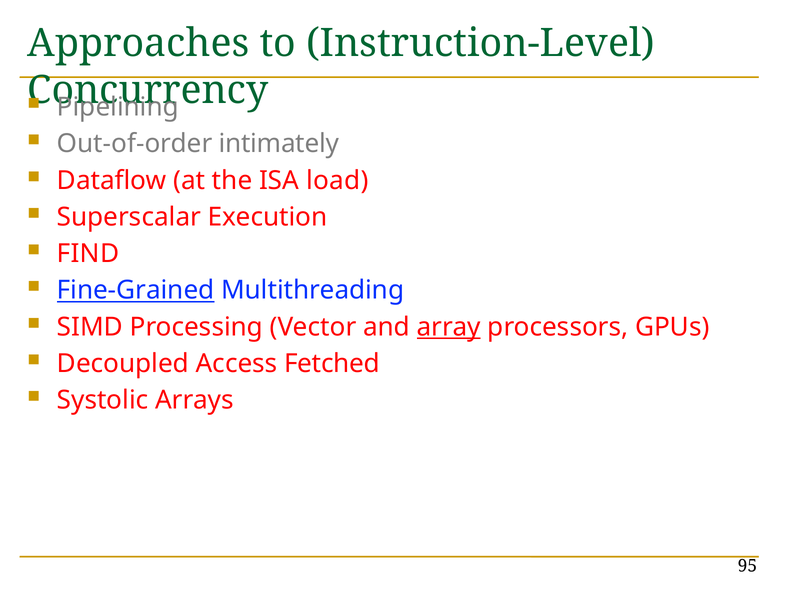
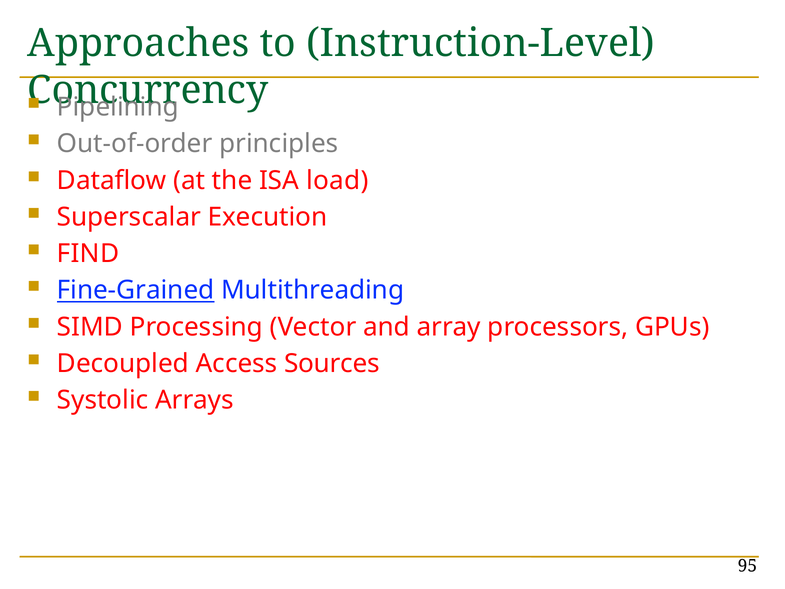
intimately: intimately -> principles
array underline: present -> none
Fetched: Fetched -> Sources
